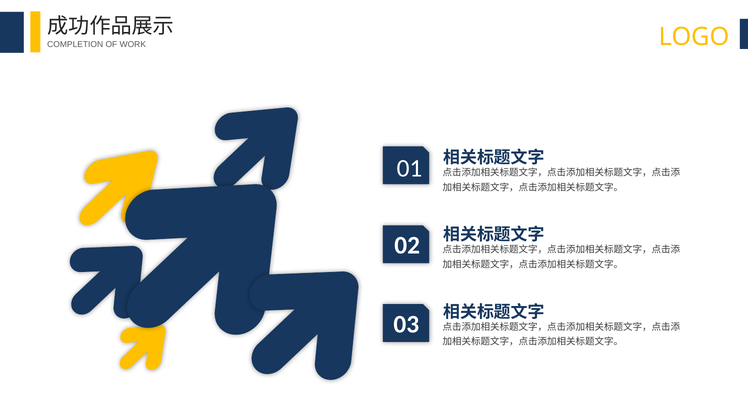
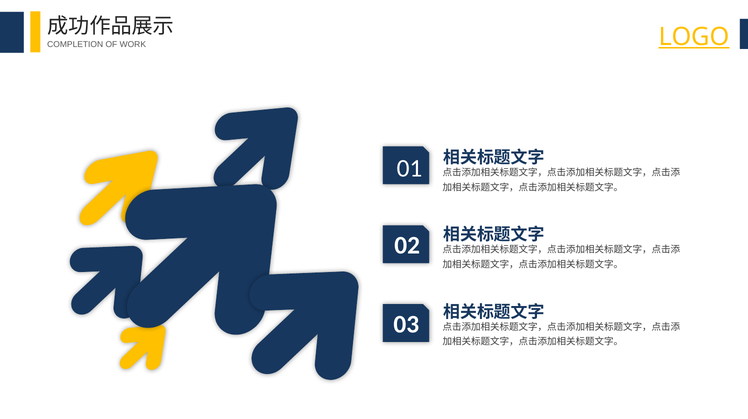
LOGO underline: none -> present
